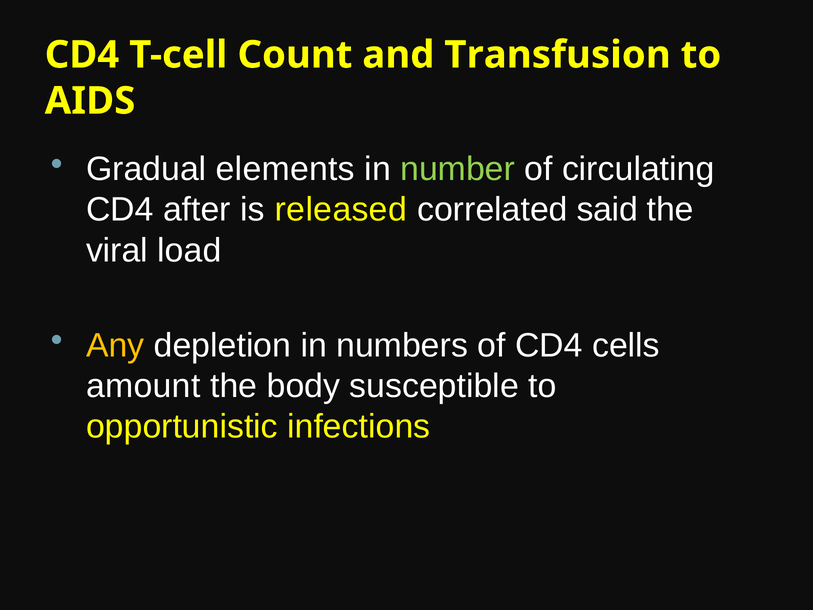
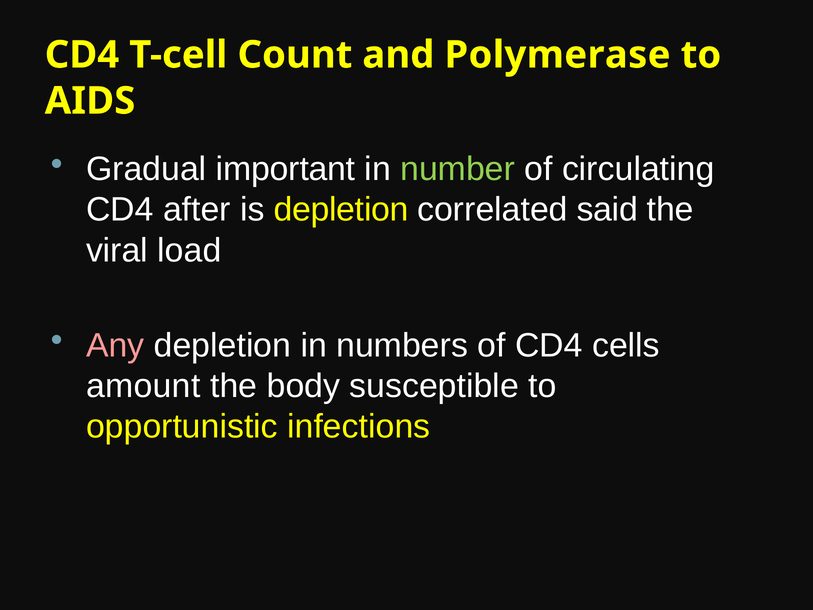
Transfusion: Transfusion -> Polymerase
elements: elements -> important
is released: released -> depletion
Any colour: yellow -> pink
